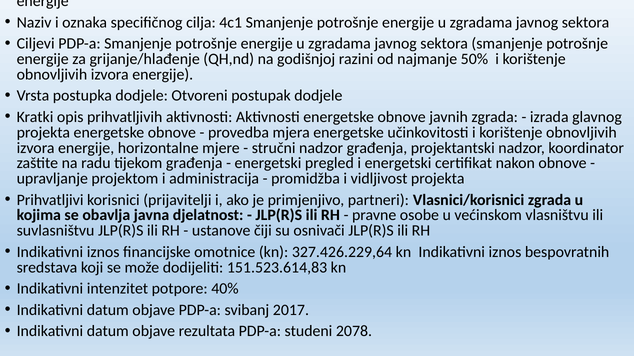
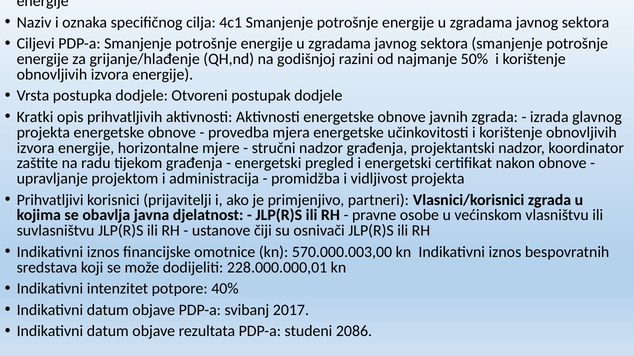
327.426.229,64: 327.426.229,64 -> 570.000.003,00
151.523.614,83: 151.523.614,83 -> 228.000.000,01
2078: 2078 -> 2086
